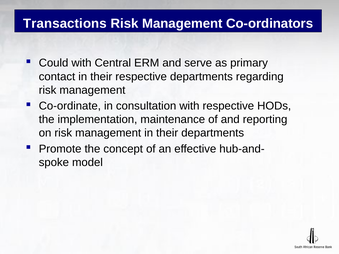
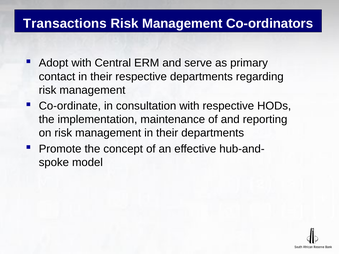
Could: Could -> Adopt
